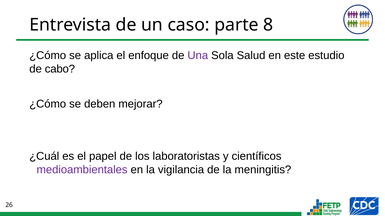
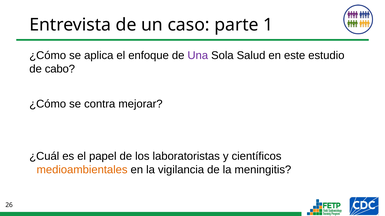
8: 8 -> 1
deben: deben -> contra
medioambientales colour: purple -> orange
